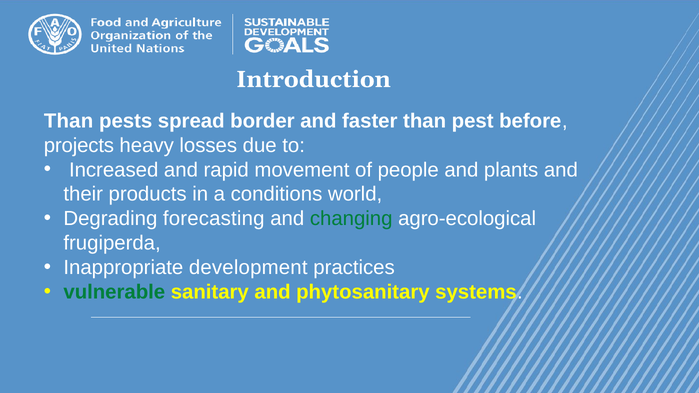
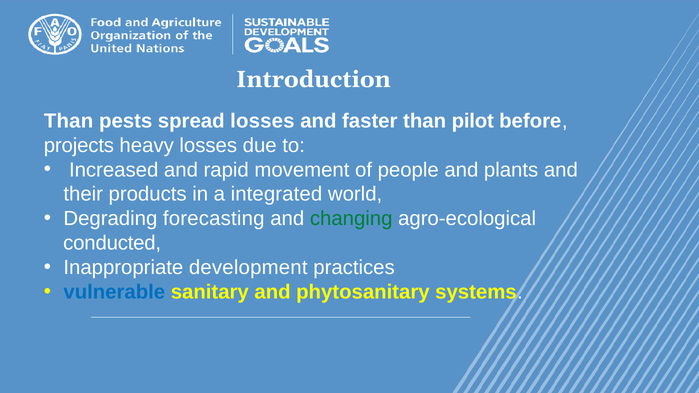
spread border: border -> losses
pest: pest -> pilot
conditions: conditions -> integrated
frugiperda: frugiperda -> conducted
vulnerable colour: green -> blue
